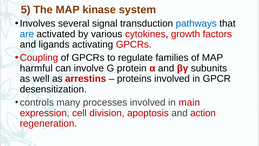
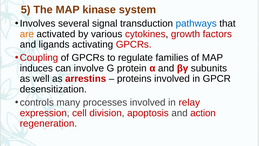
are colour: blue -> orange
harmful: harmful -> induces
main: main -> relay
